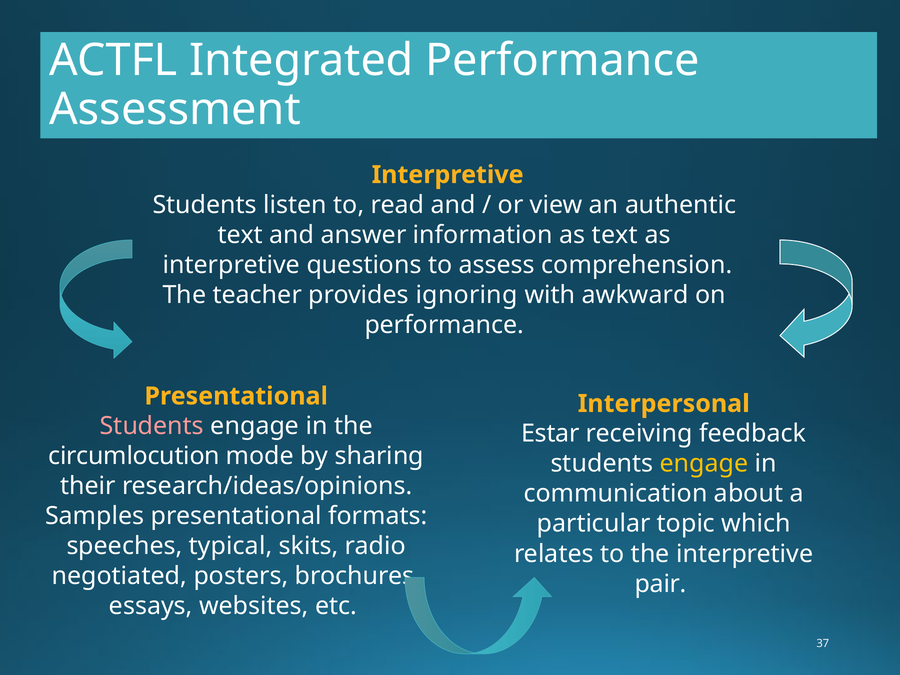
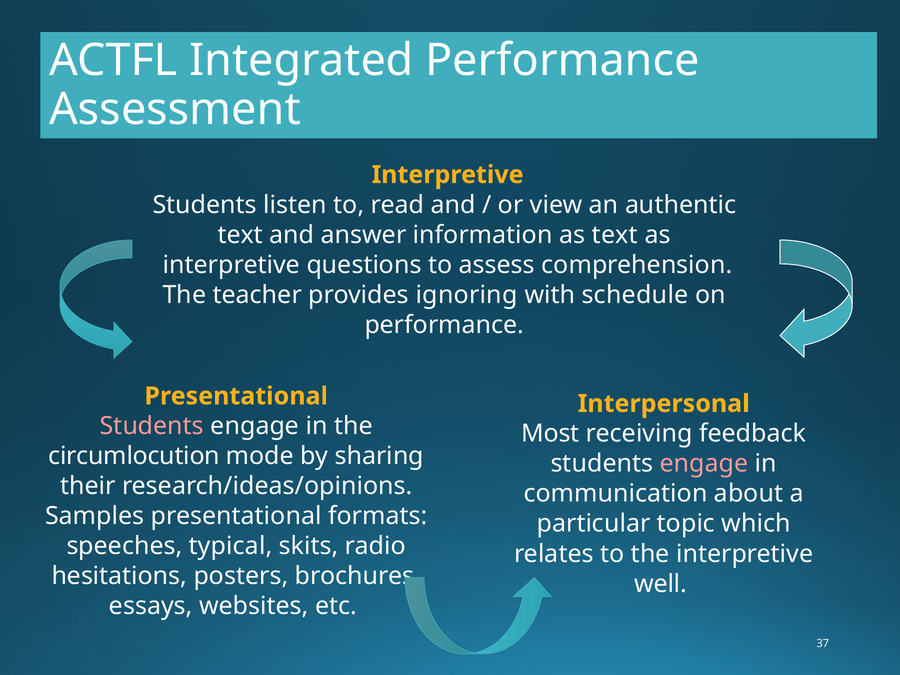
awkward: awkward -> schedule
Estar: Estar -> Most
engage at (704, 464) colour: yellow -> pink
negotiated: negotiated -> hesitations
pair: pair -> well
